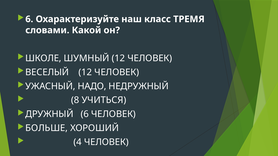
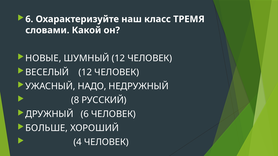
ШКОЛЕ: ШКОЛЕ -> НОВЫЕ
УЧИТЬСЯ: УЧИТЬСЯ -> РУССКИЙ
